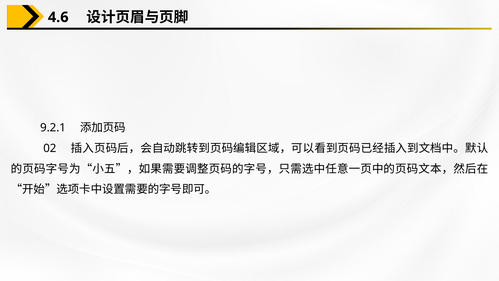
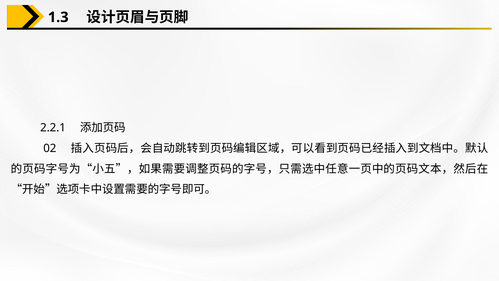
4.6: 4.6 -> 1.3
9.2.1: 9.2.1 -> 2.2.1
